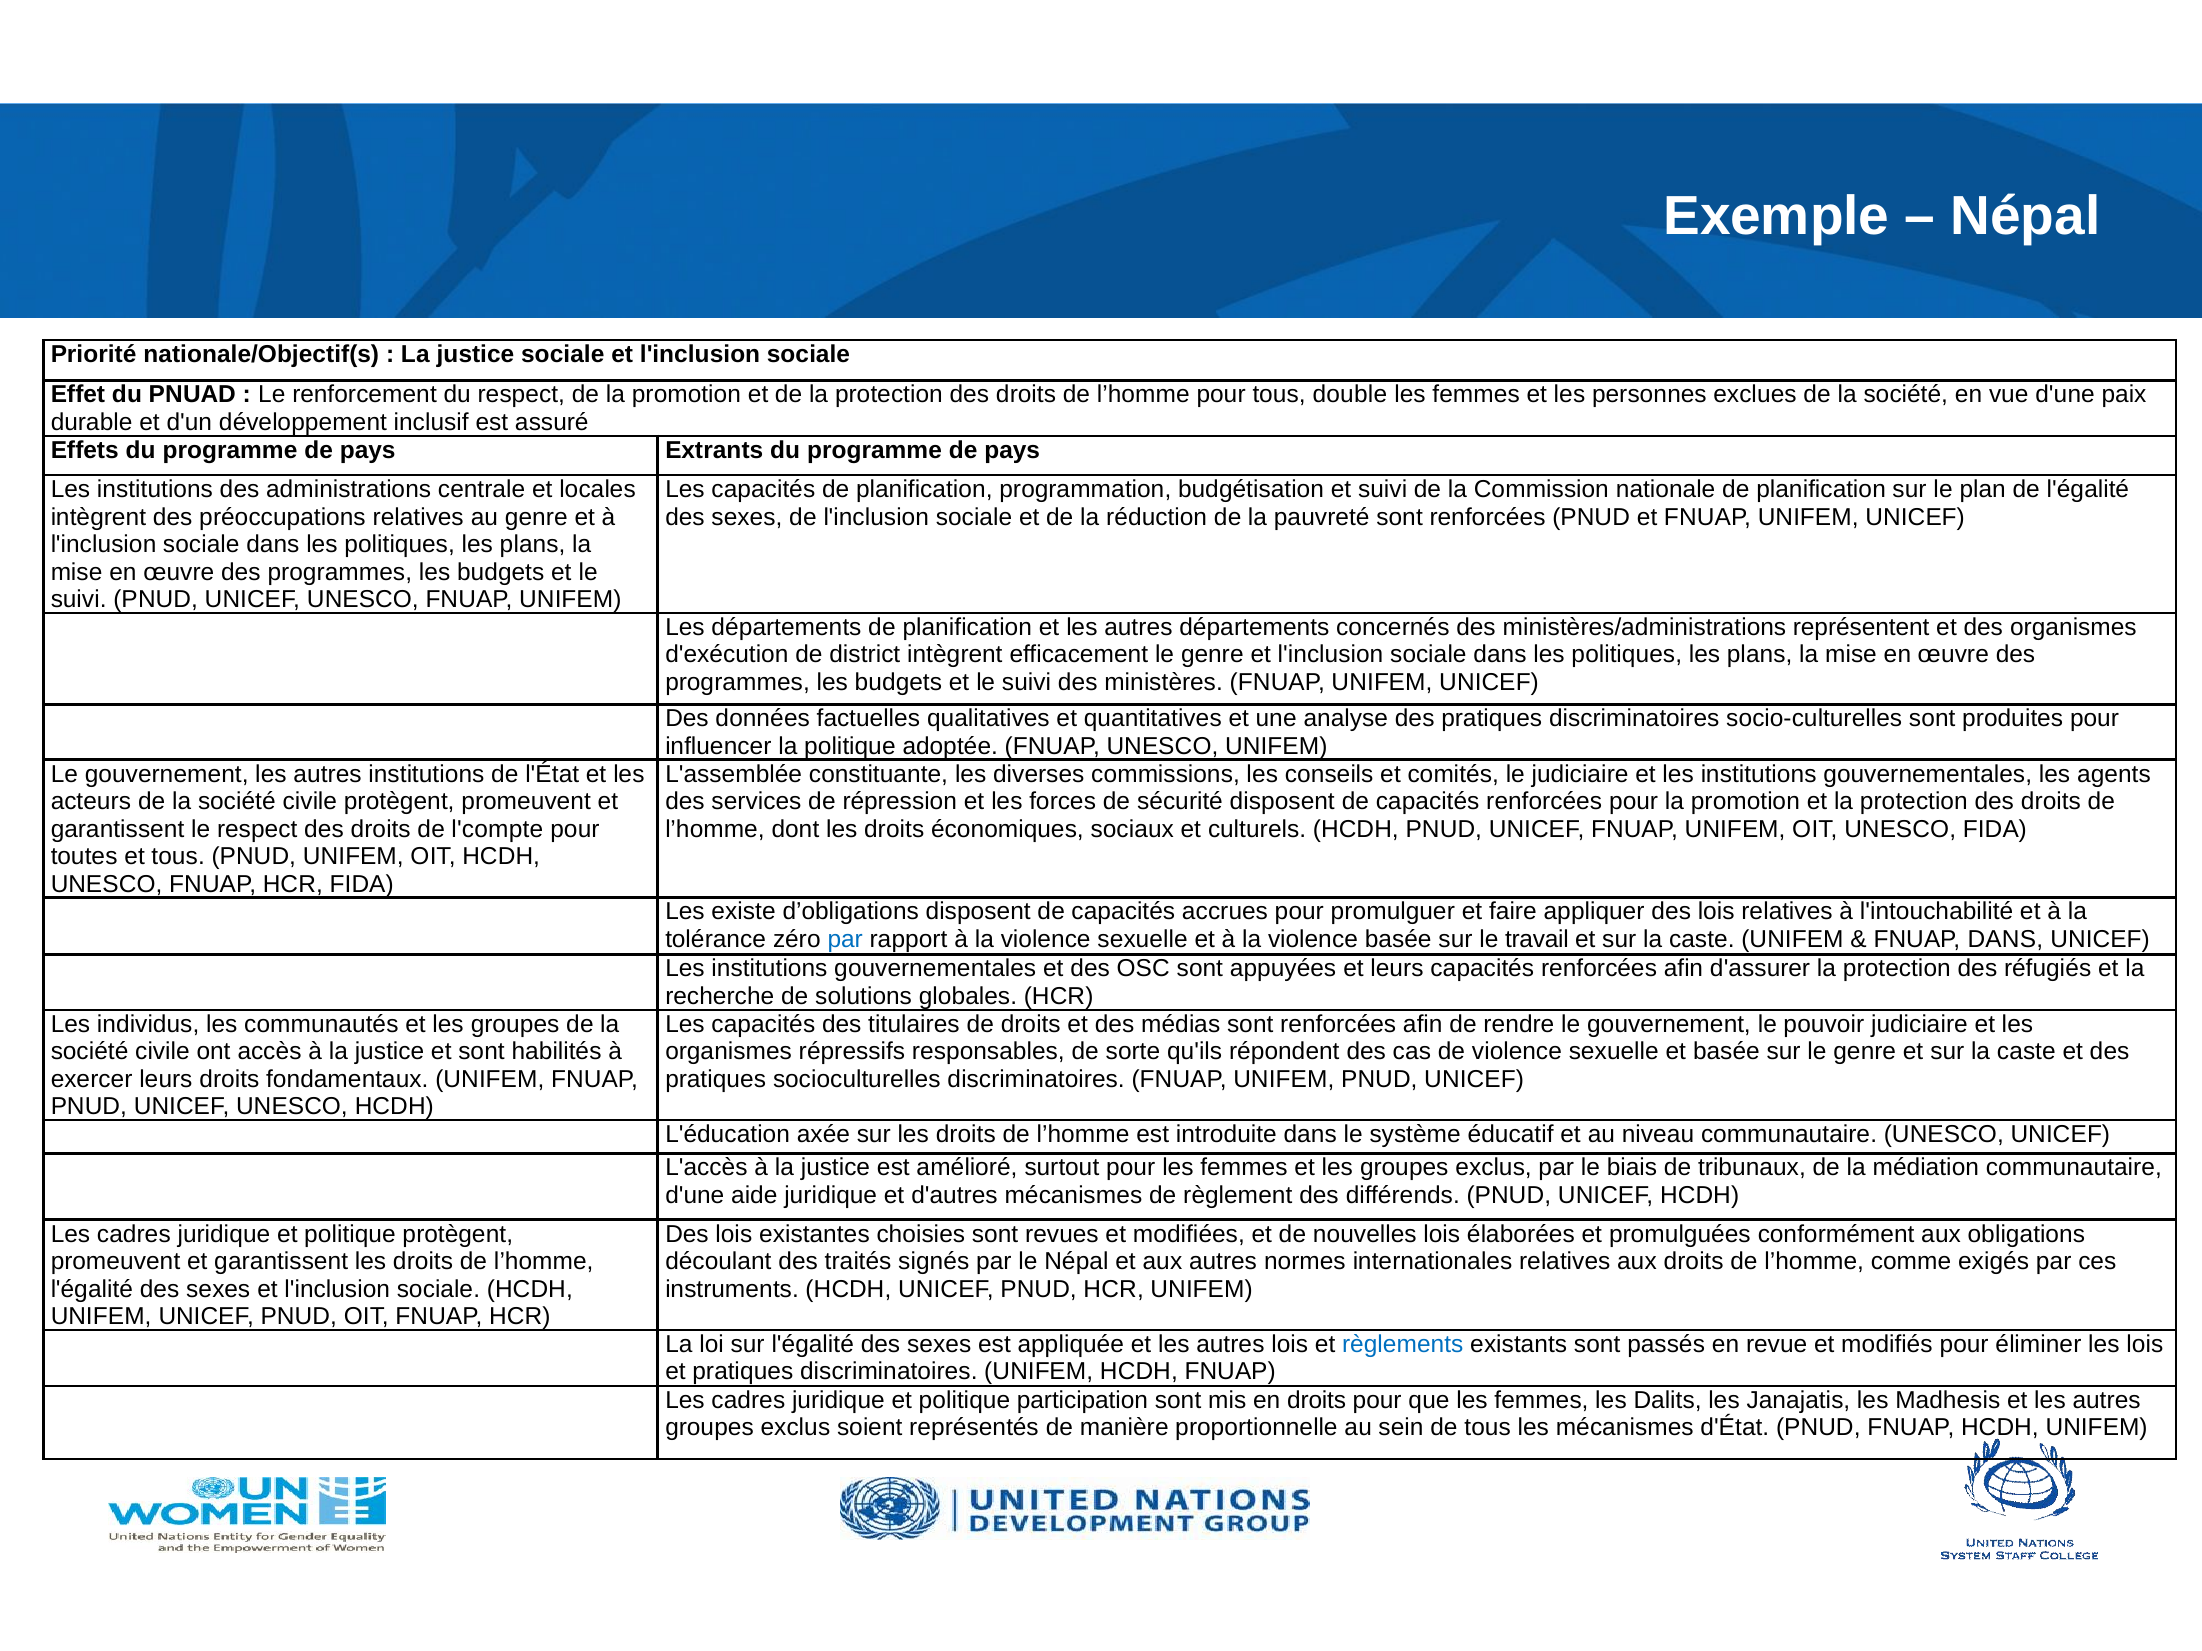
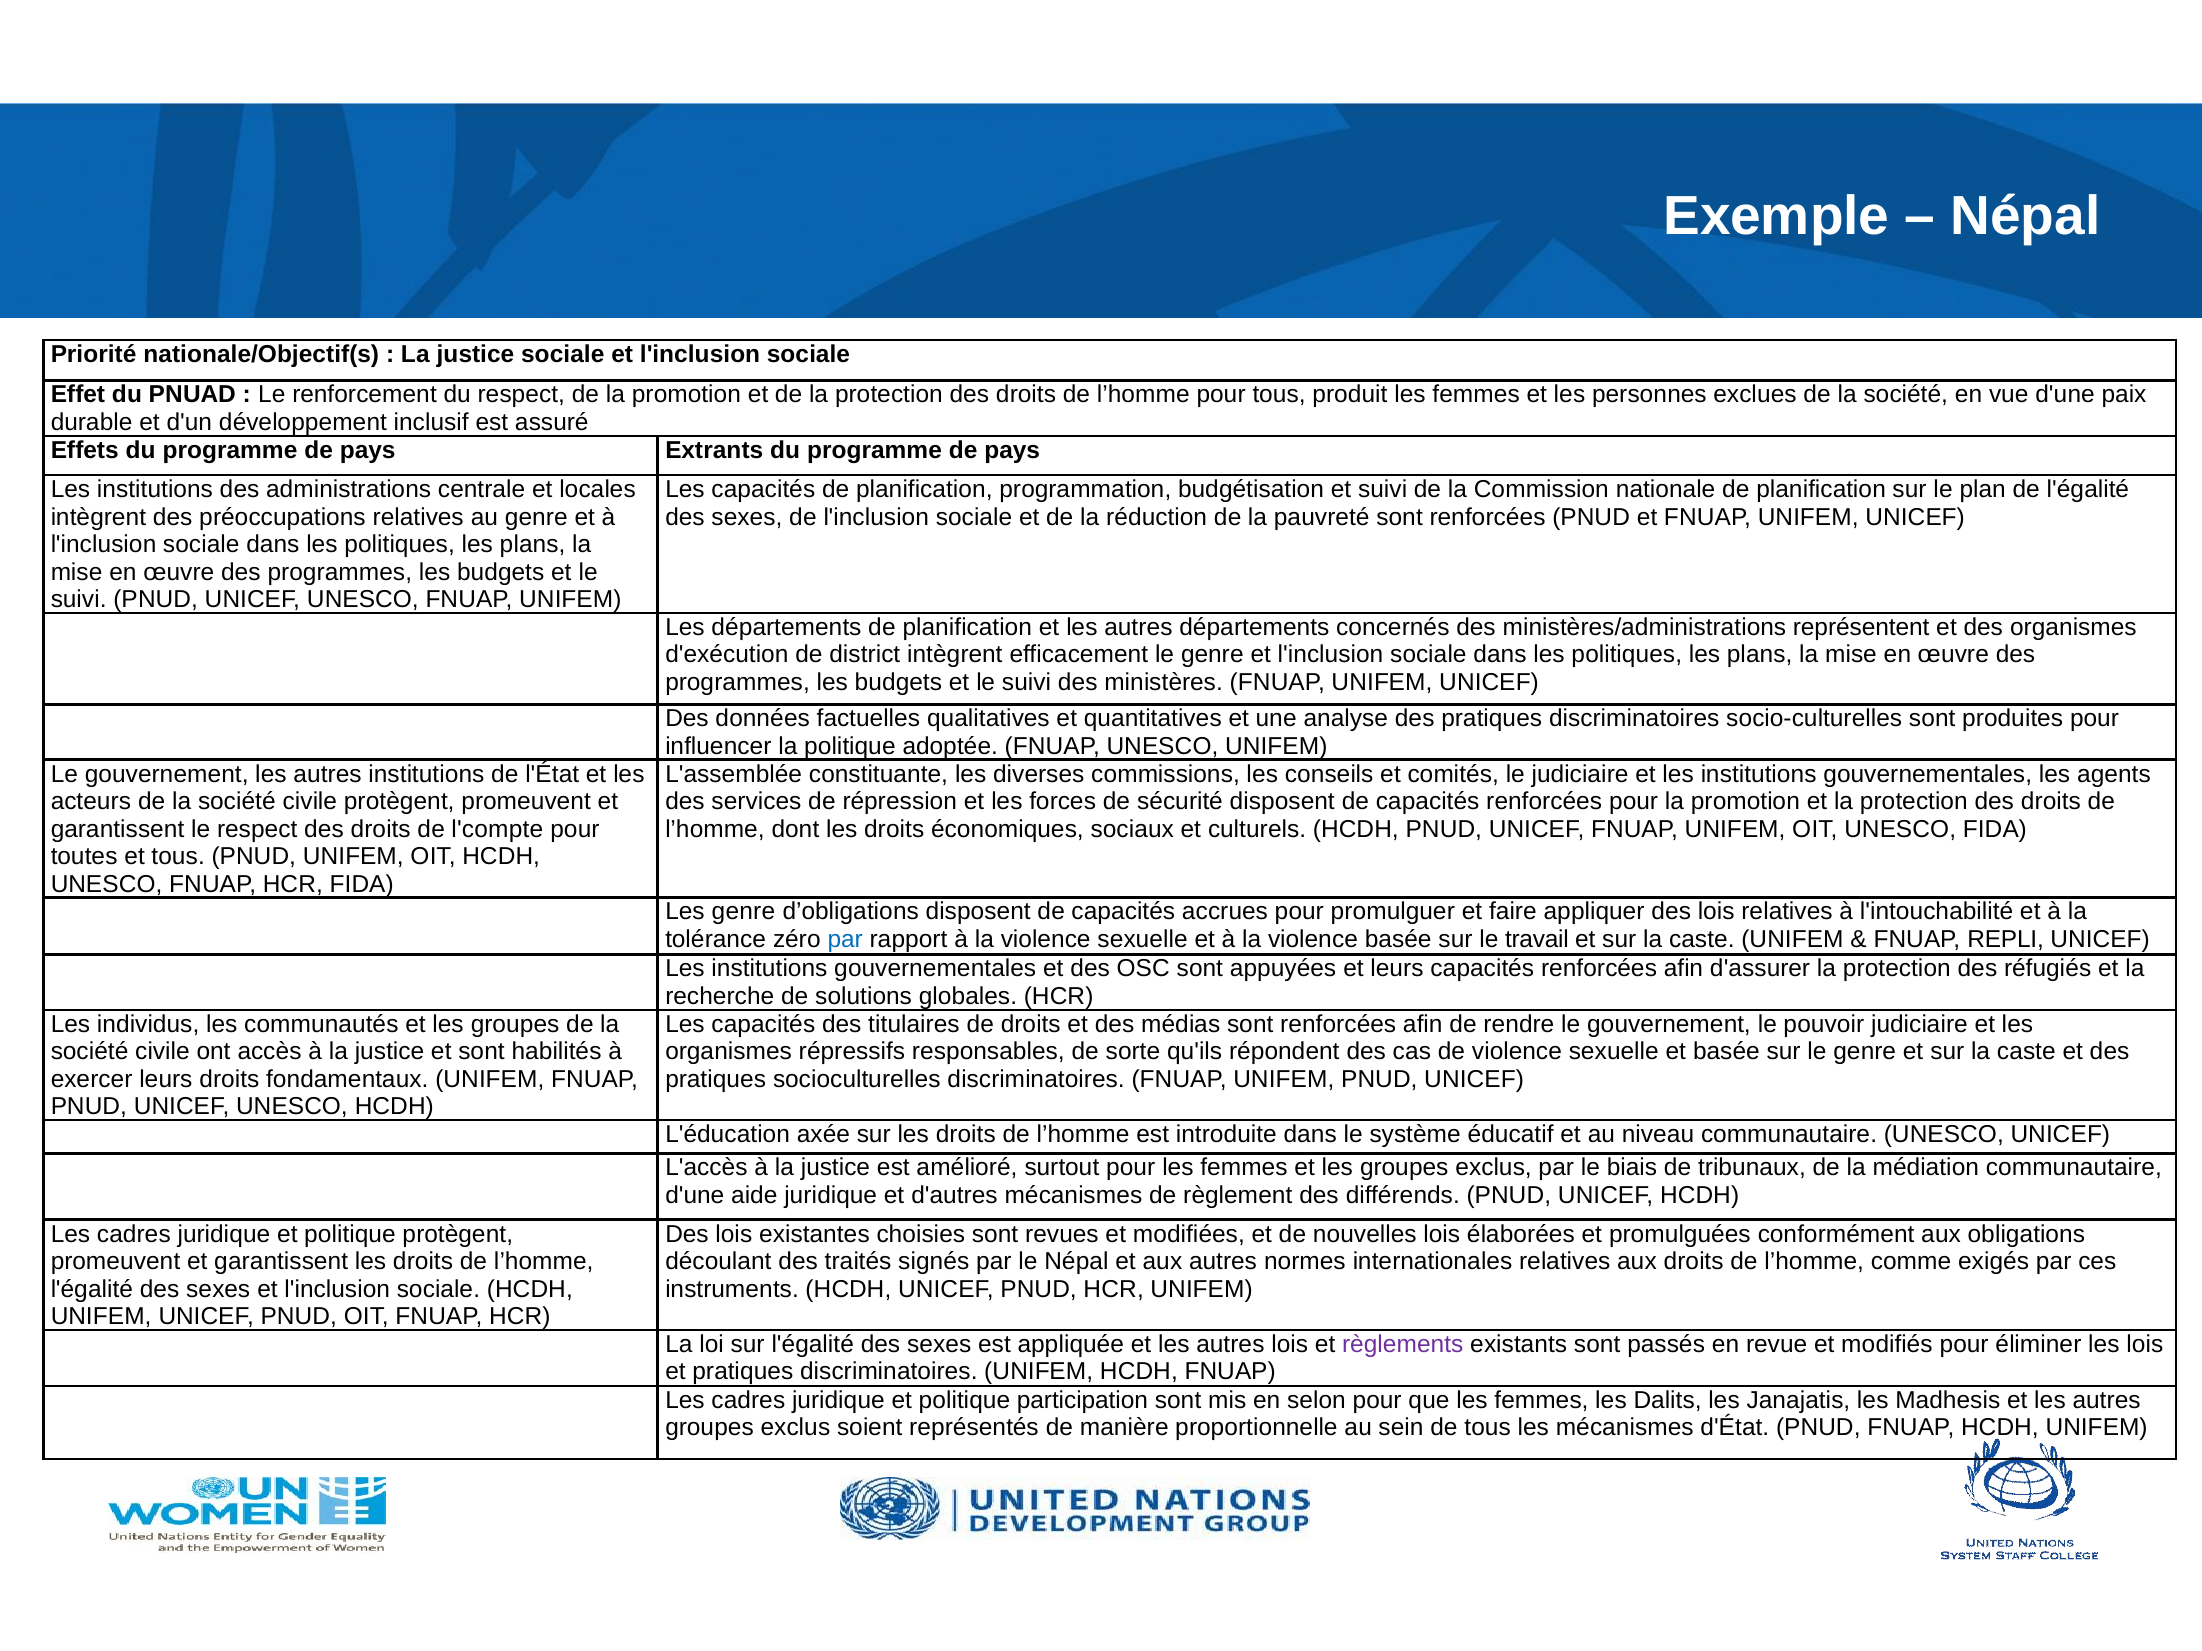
double: double -> produit
Les existe: existe -> genre
FNUAP DANS: DANS -> REPLI
règlements colour: blue -> purple
en droits: droits -> selon
